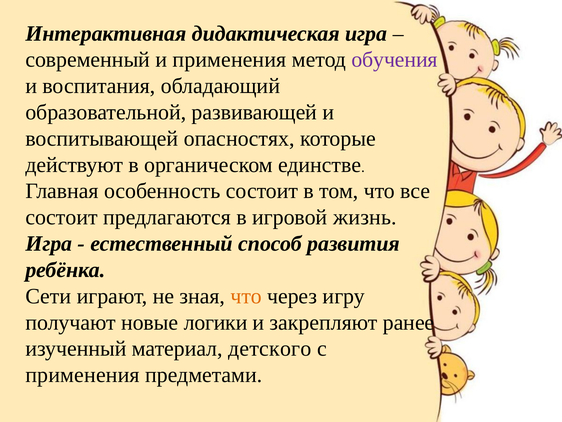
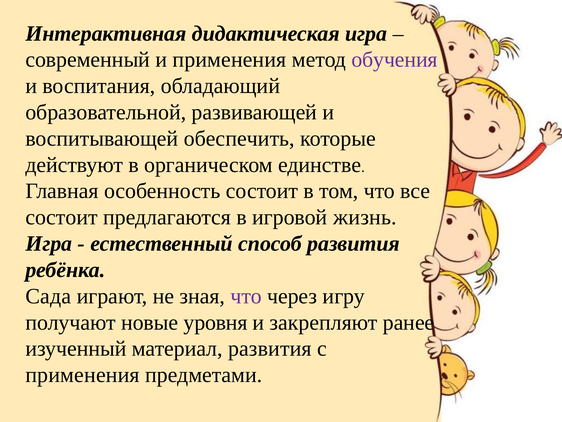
опасностях: опасностях -> обеспечить
Сети: Сети -> Сада
что at (246, 296) colour: orange -> purple
логики: логики -> уровня
материал детского: детского -> развития
